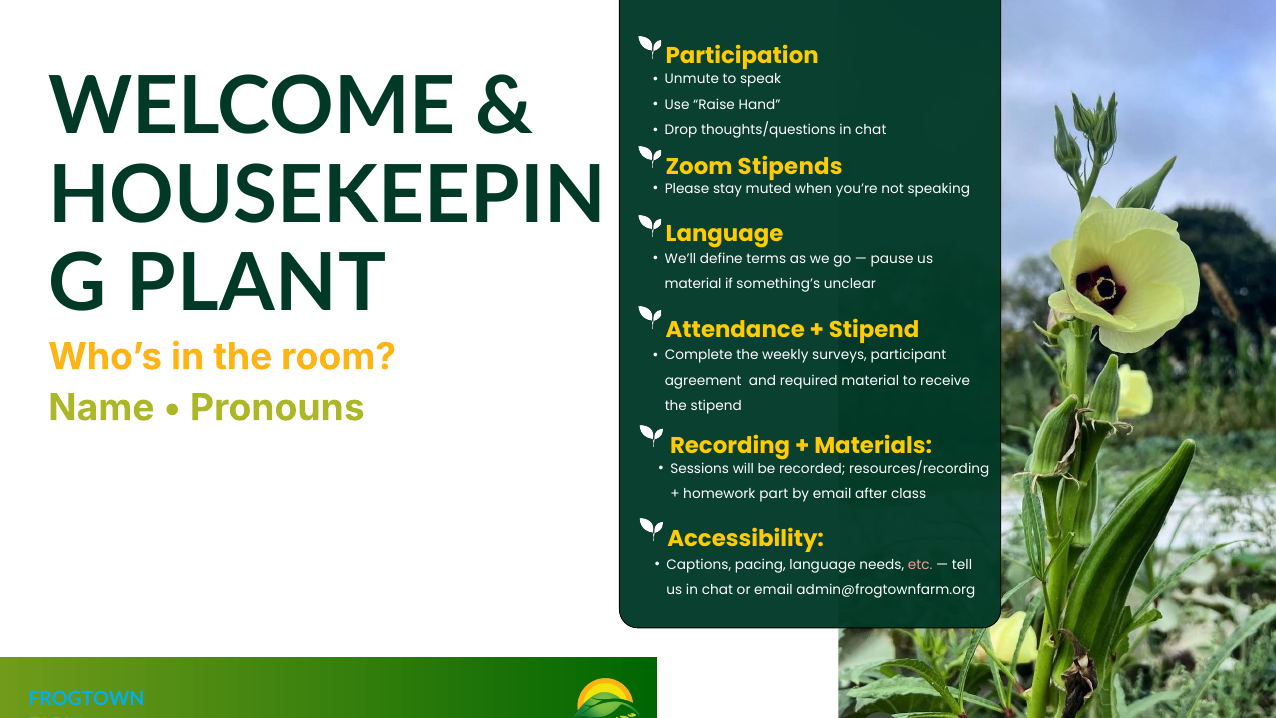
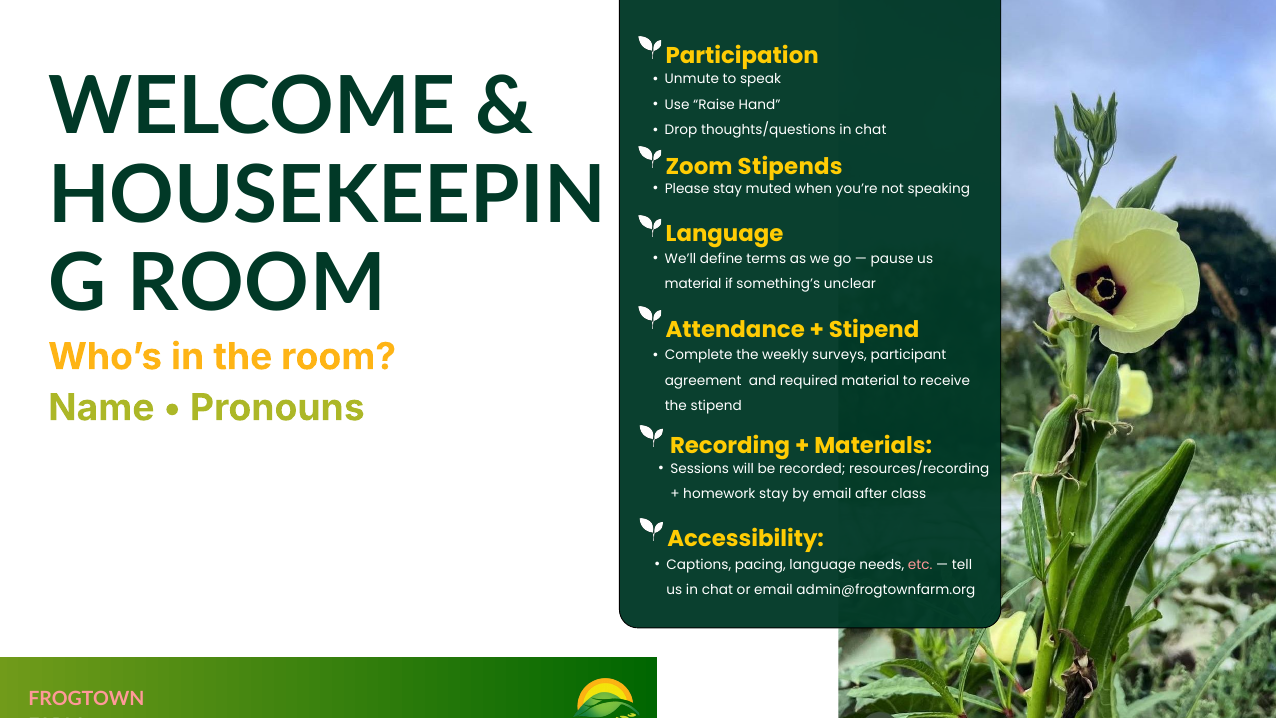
PLANT at (257, 284): PLANT -> ROOM
homework part: part -> stay
FROGTOWN colour: light blue -> pink
